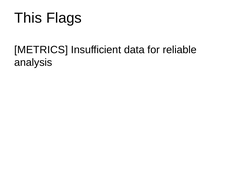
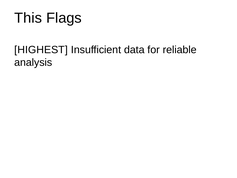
METRICS: METRICS -> HIGHEST
